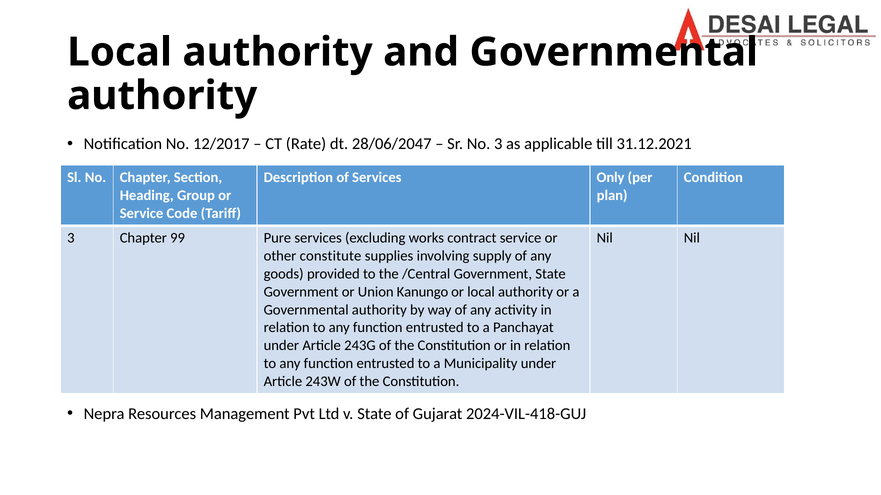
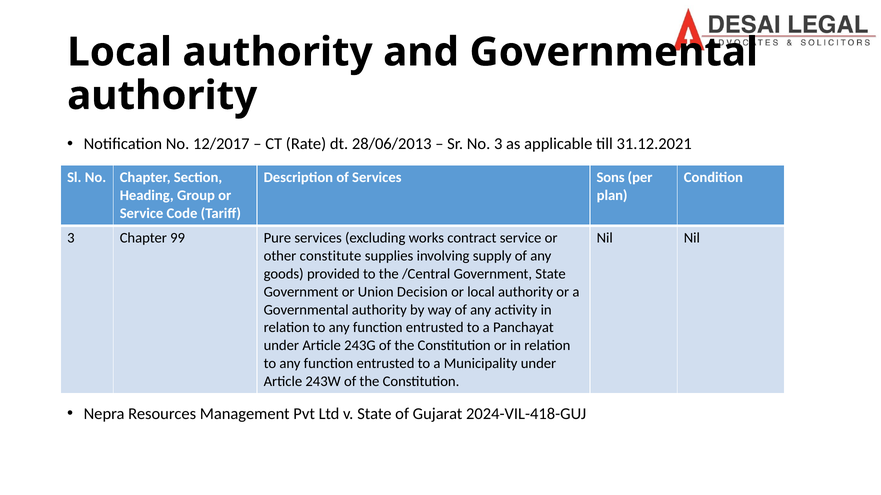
28/06/2047: 28/06/2047 -> 28/06/2013
Only: Only -> Sons
Kanungo: Kanungo -> Decision
